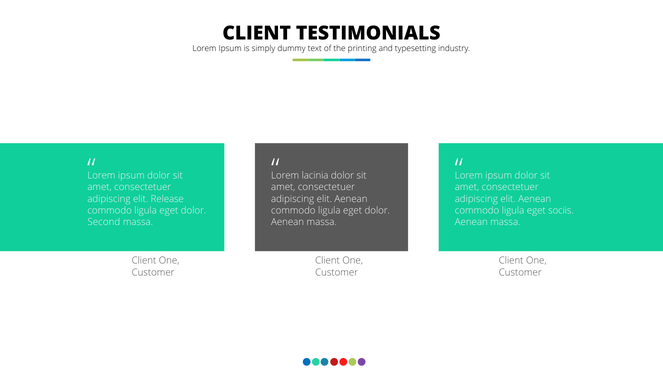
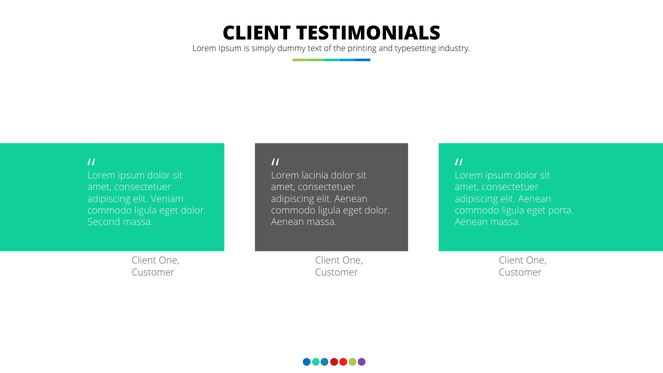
Release: Release -> Veniam
sociis: sociis -> porta
